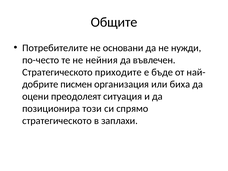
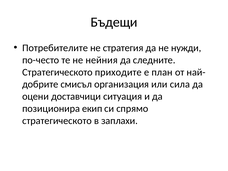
Общите: Общите -> Бъдещи
основани: основани -> стратегия
въвлечен: въвлечен -> следните
бъде: бъде -> план
писмен: писмен -> смисъл
биха: биха -> сила
преодолеят: преодолеят -> доставчици
този: този -> екип
